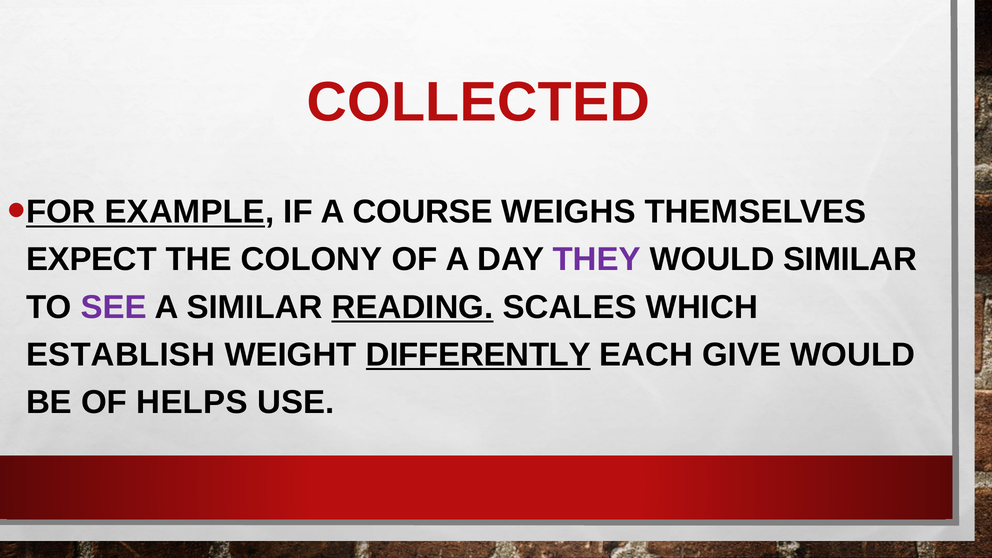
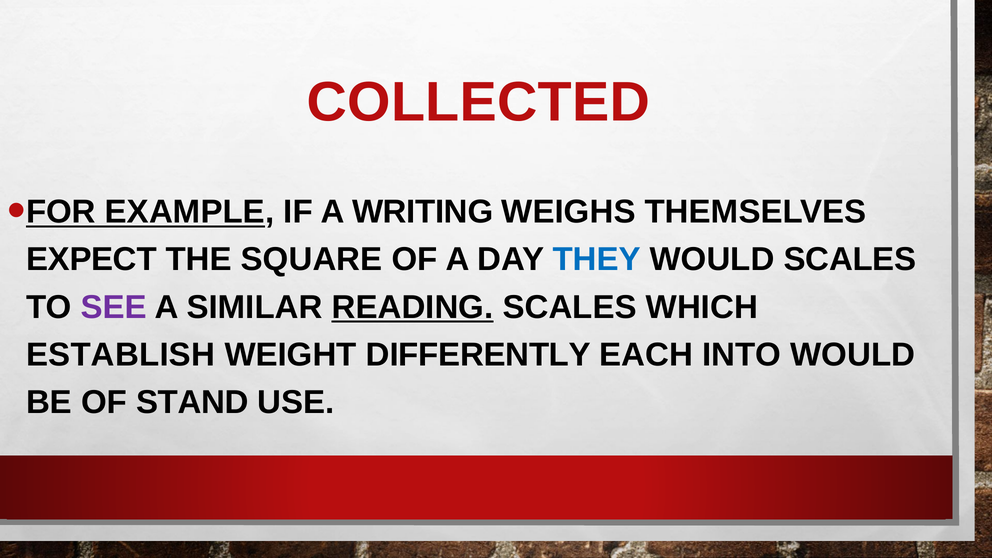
COURSE: COURSE -> WRITING
COLONY: COLONY -> SQUARE
THEY colour: purple -> blue
WOULD SIMILAR: SIMILAR -> SCALES
DIFFERENTLY underline: present -> none
GIVE: GIVE -> INTO
HELPS: HELPS -> STAND
